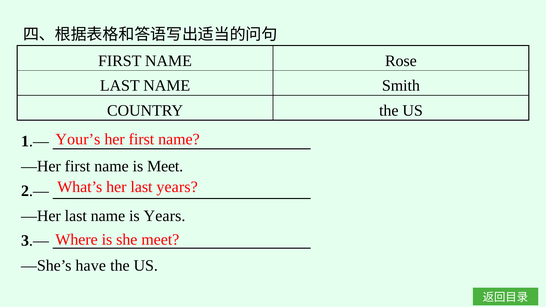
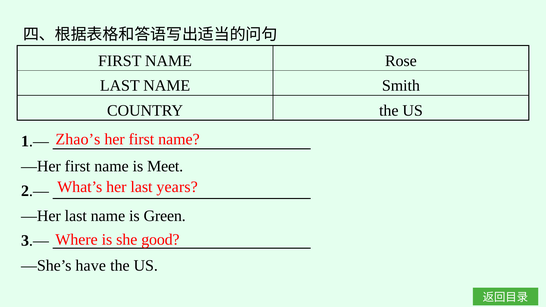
Your’s: Your’s -> Zhao’s
is Years: Years -> Green
she meet: meet -> good
